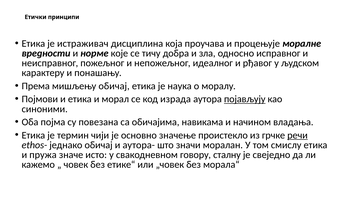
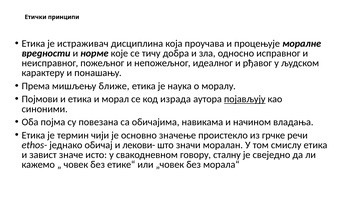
мишљењу обичај: обичај -> ближе
речи underline: present -> none
аутора-: аутора- -> лекови-
пружа: пружа -> завист
